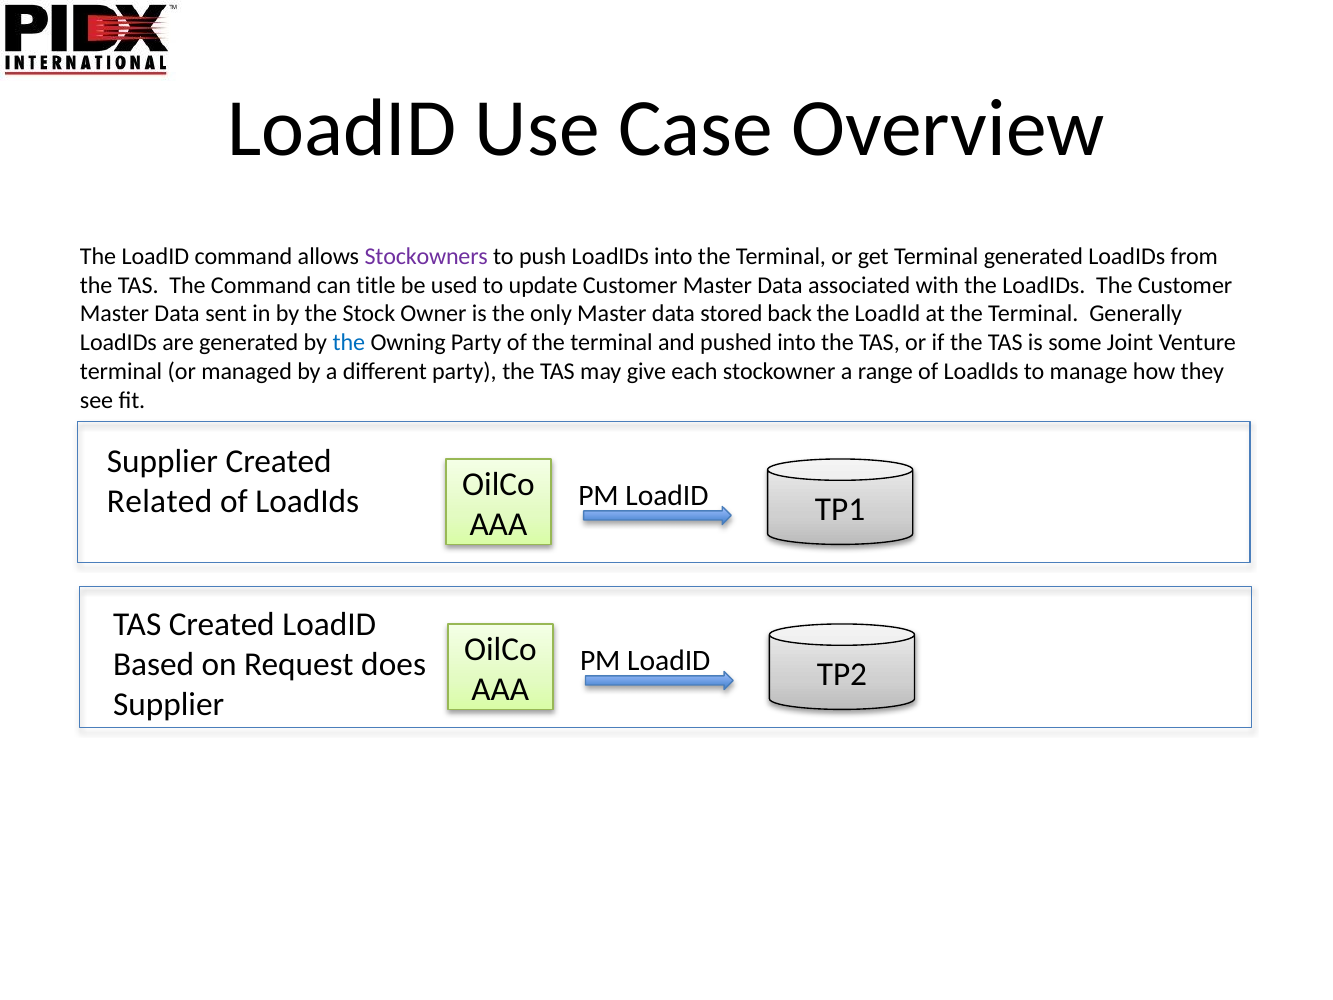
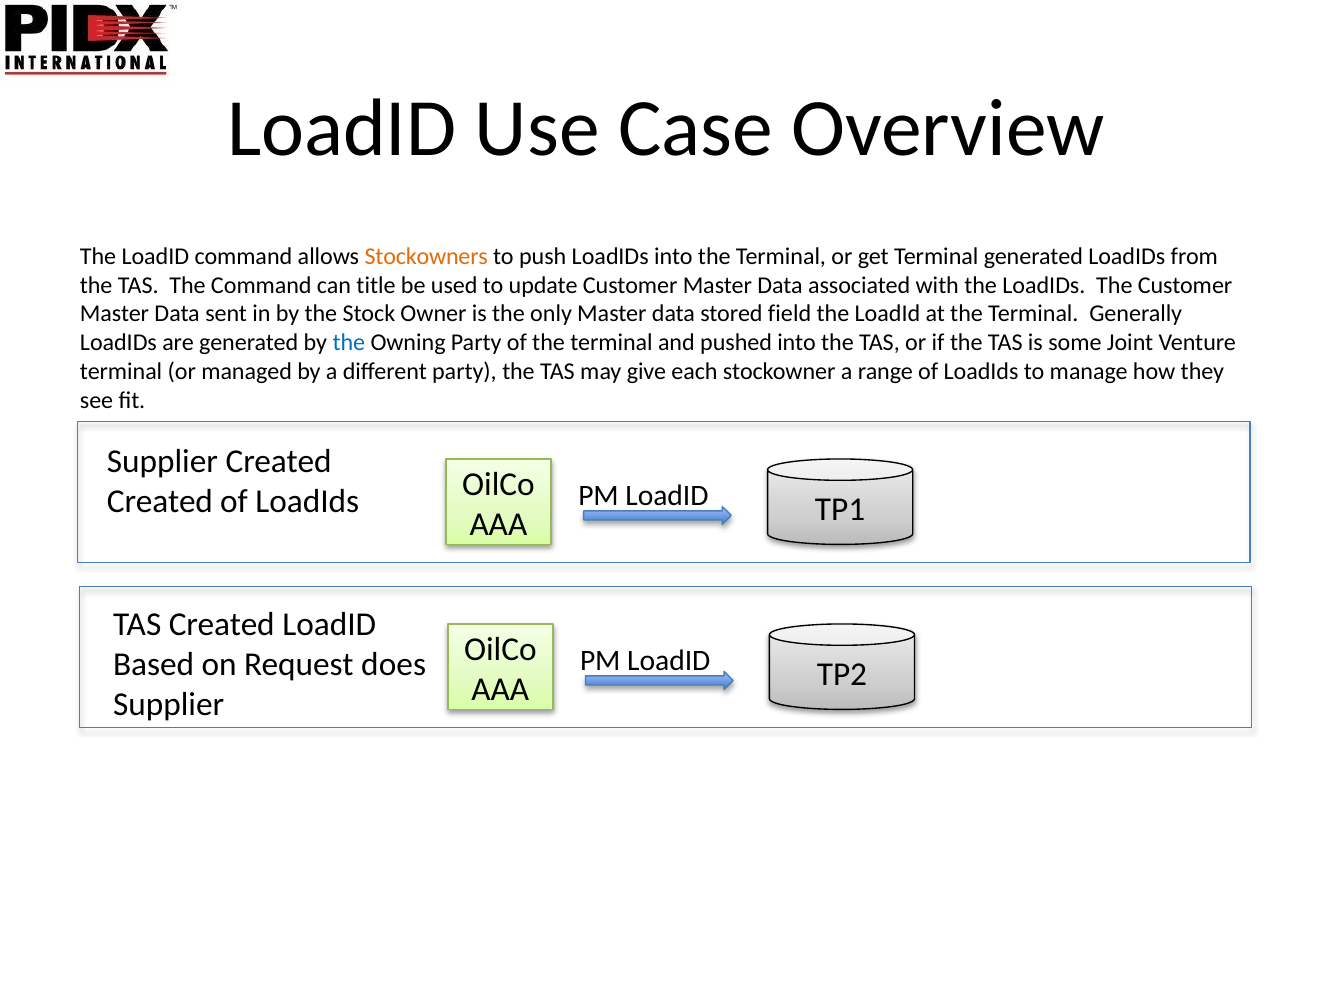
Stockowners colour: purple -> orange
back: back -> field
Related at (160, 502): Related -> Created
